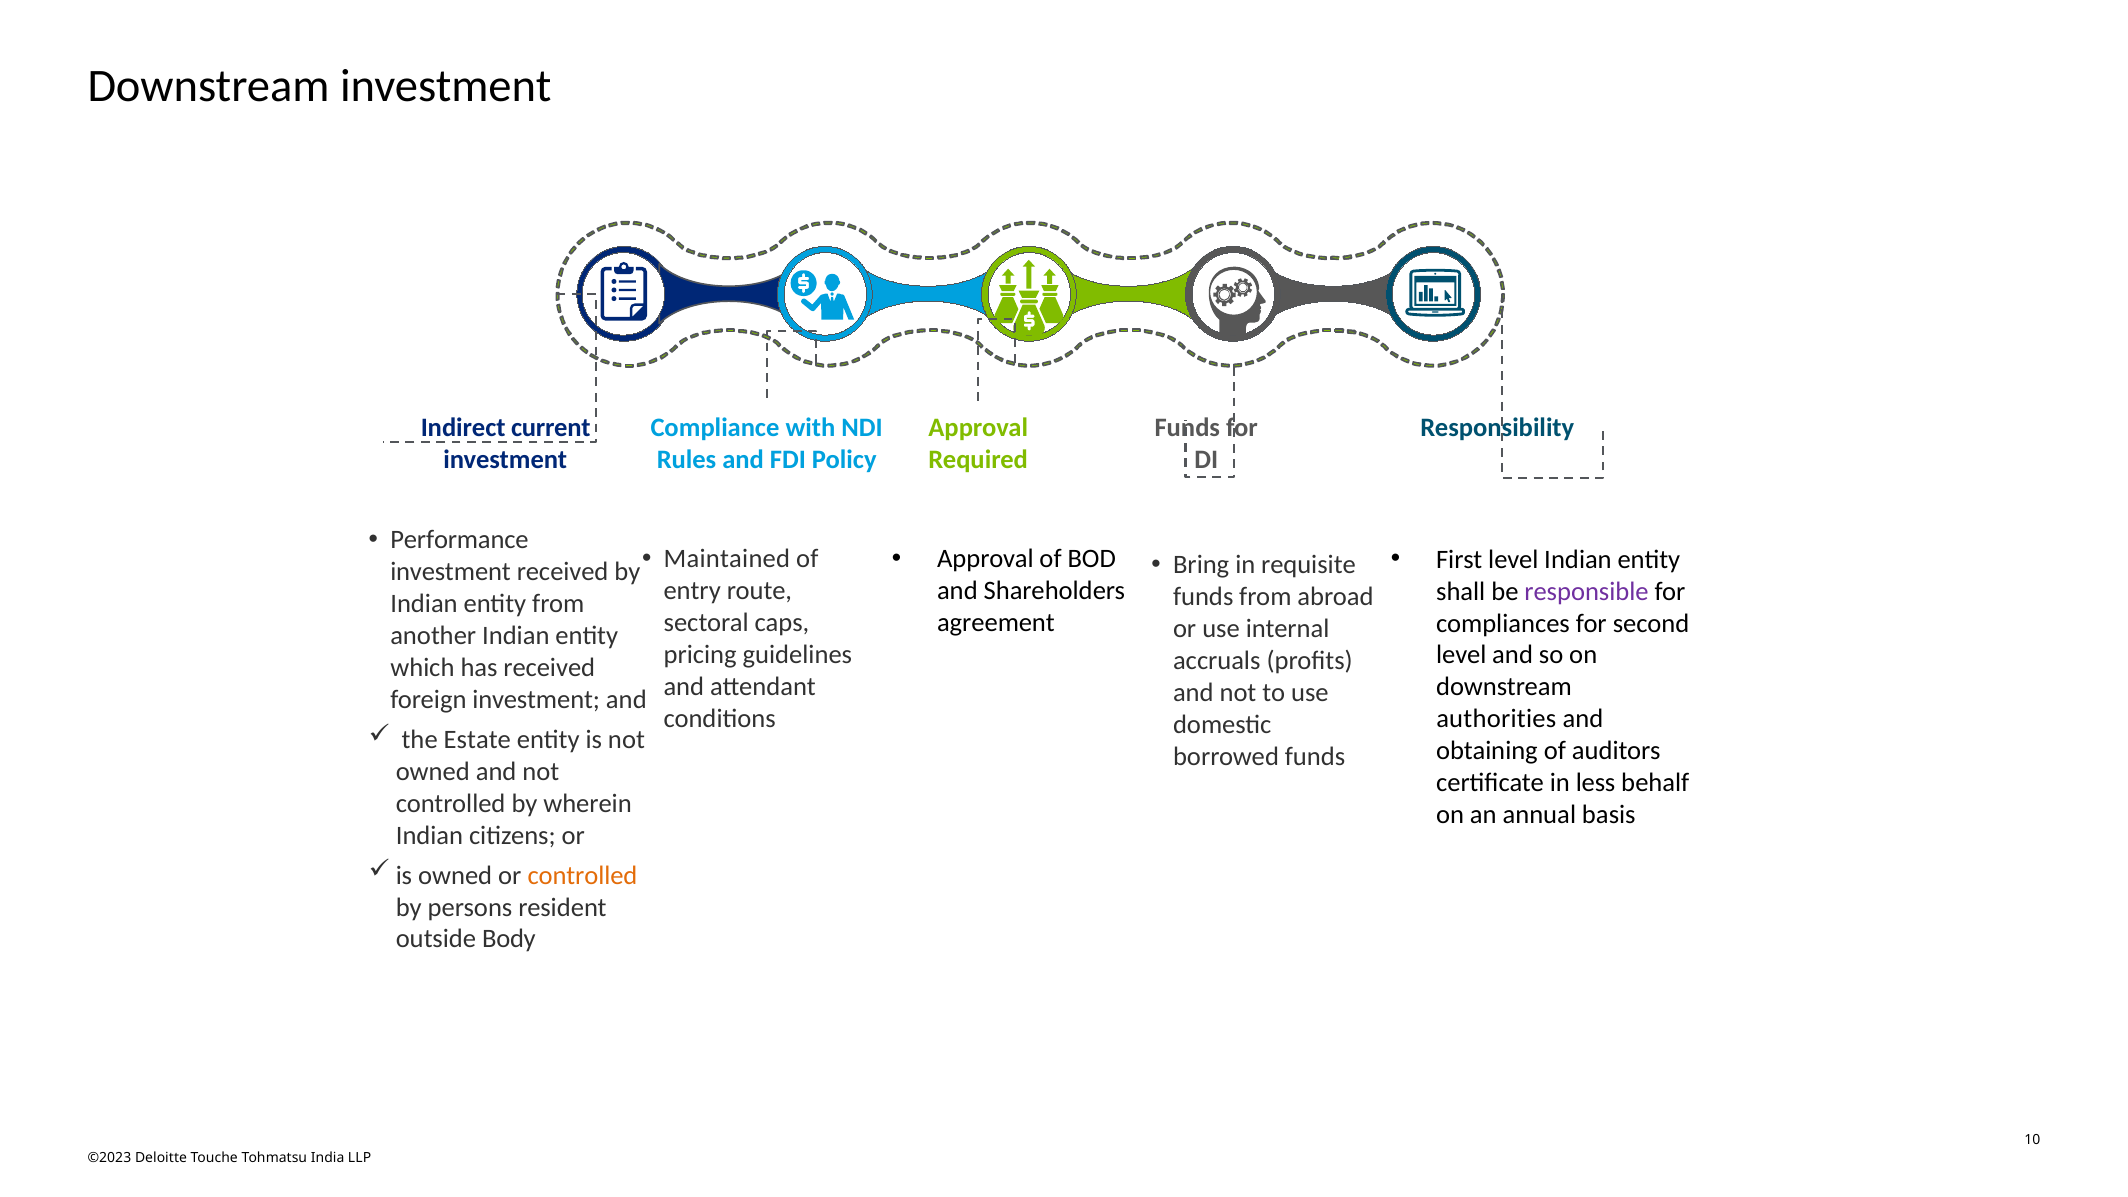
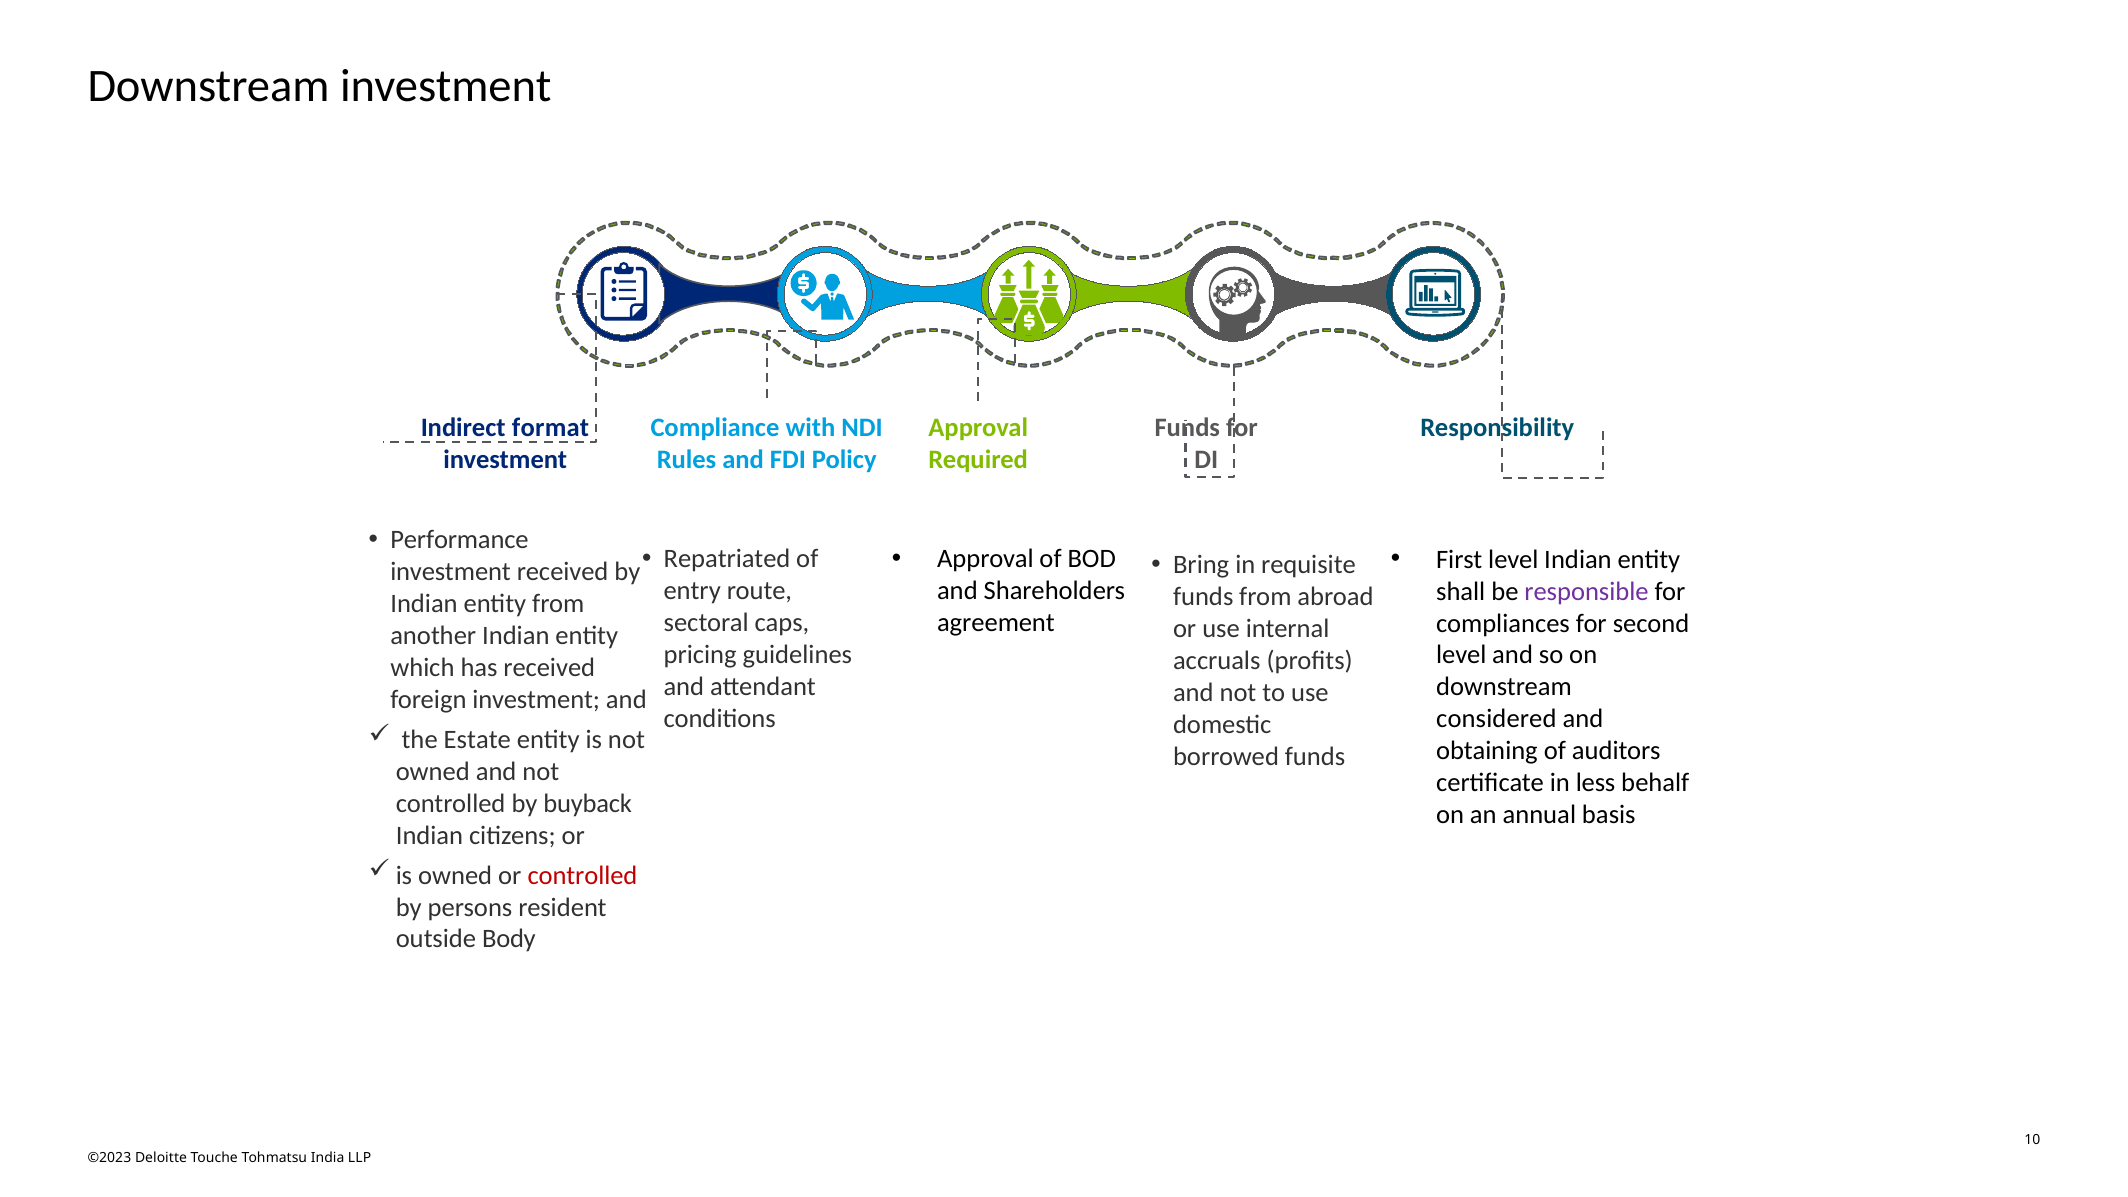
current: current -> format
Maintained: Maintained -> Repatriated
authorities: authorities -> considered
wherein: wherein -> buyback
controlled at (582, 875) colour: orange -> red
